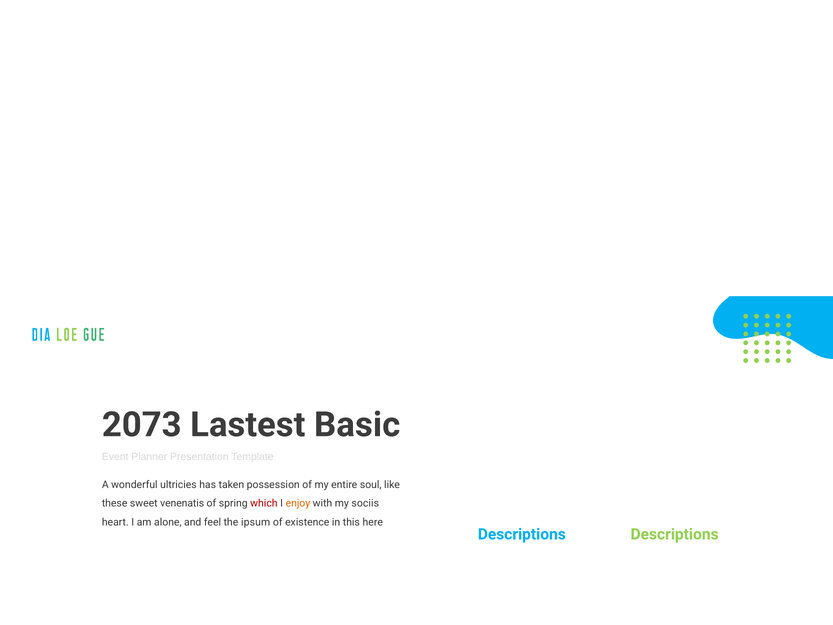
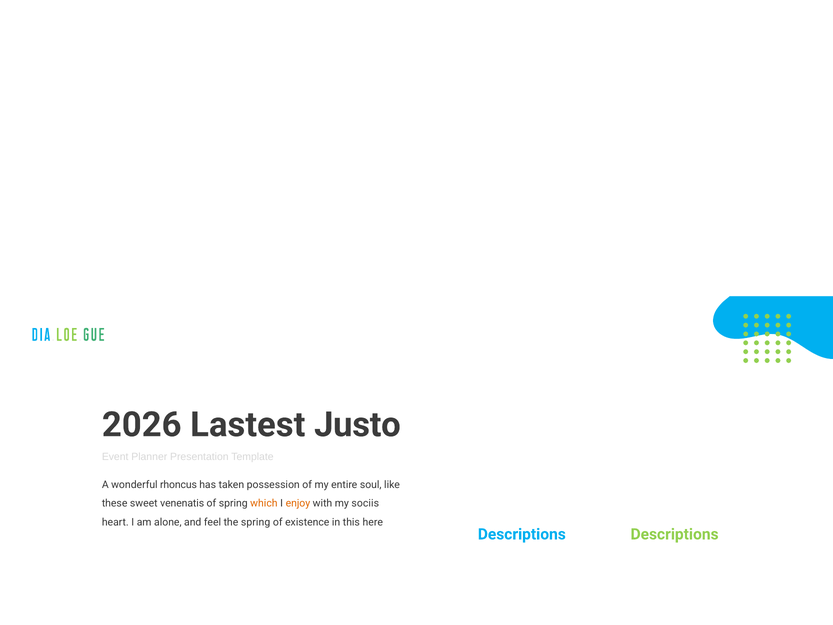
2073: 2073 -> 2026
Basic: Basic -> Justo
ultricies: ultricies -> rhoncus
which colour: red -> orange
the ipsum: ipsum -> spring
